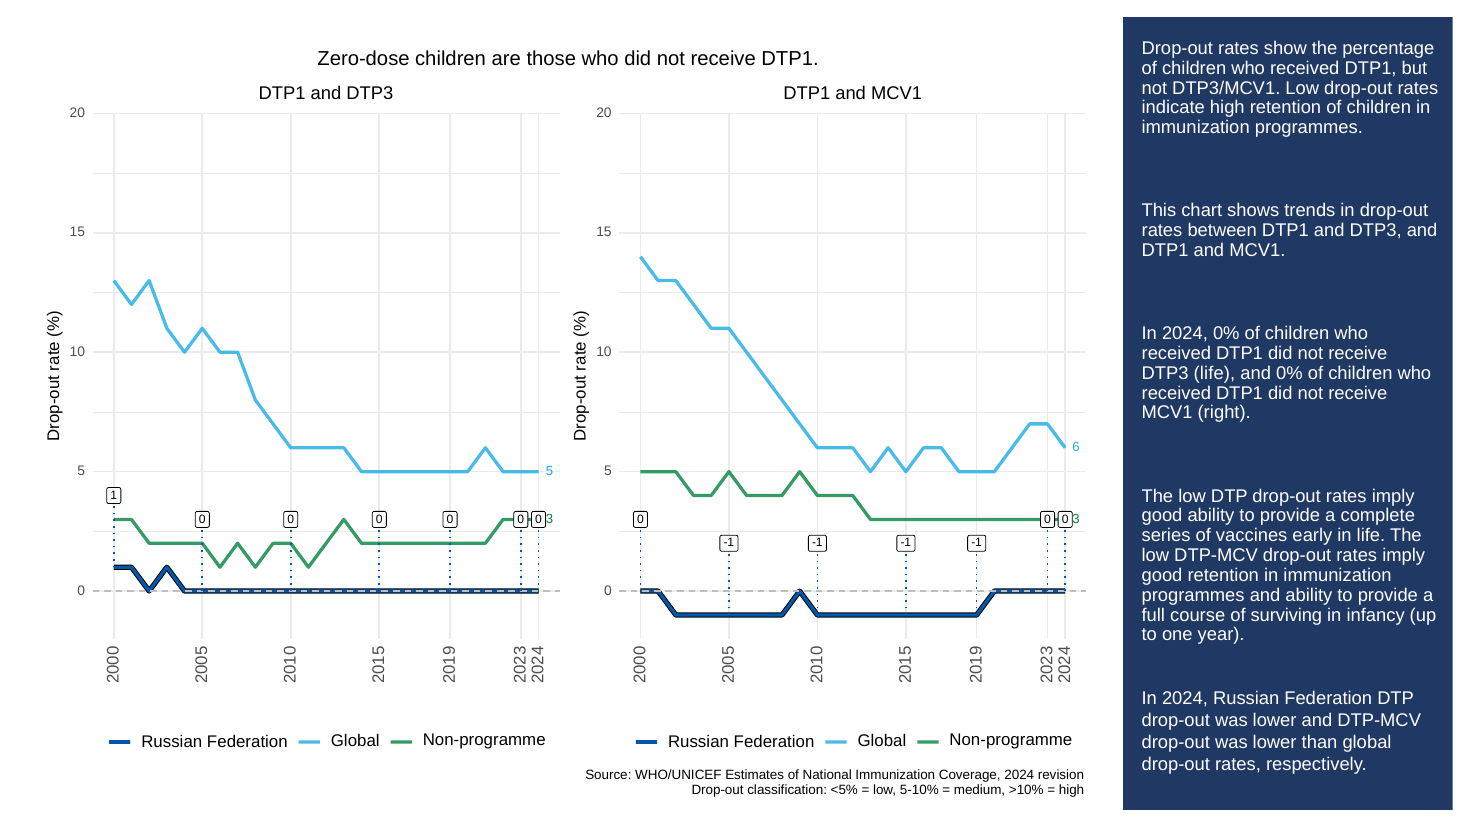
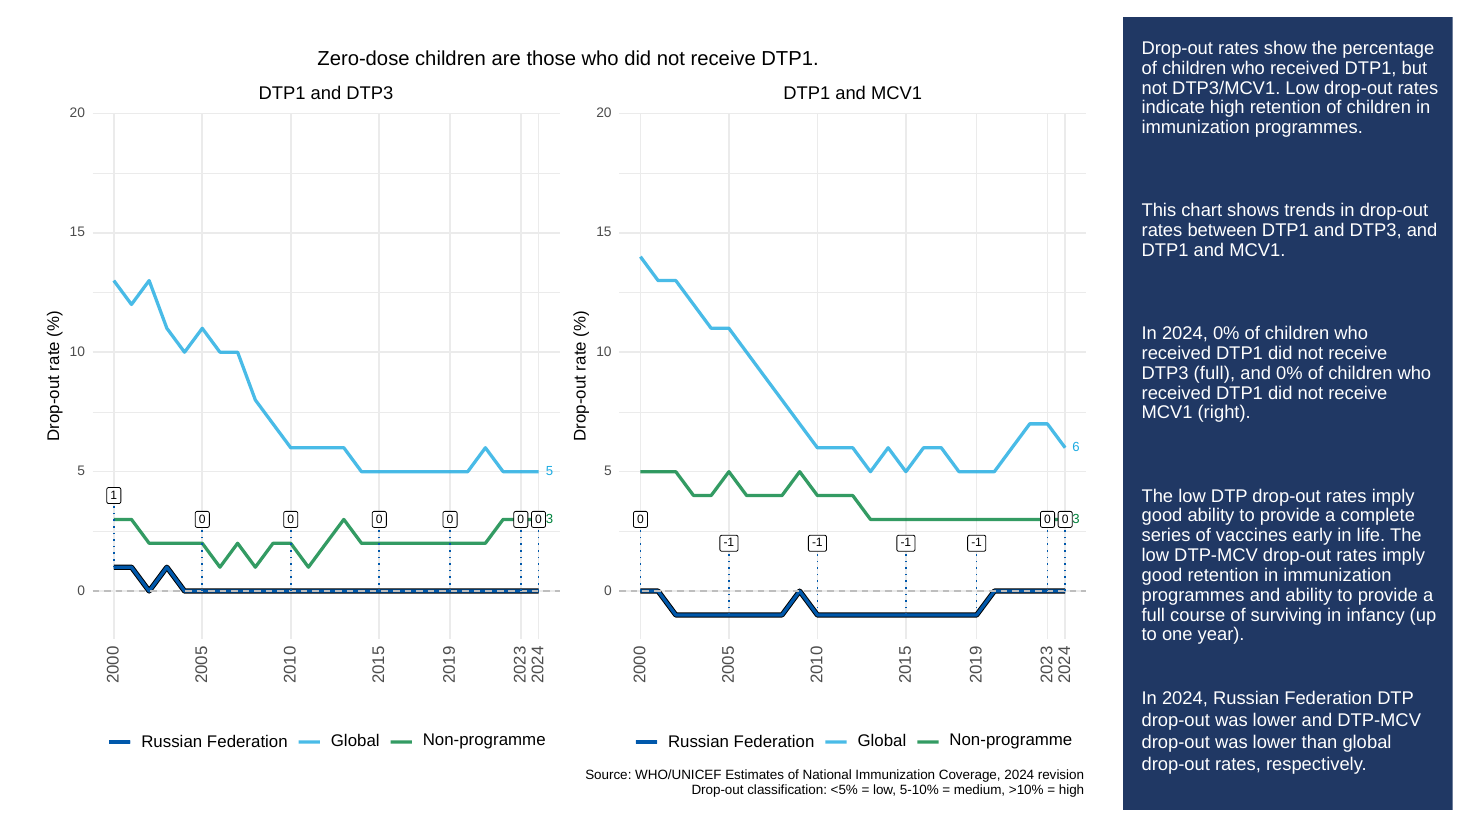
DTP3 life: life -> full
